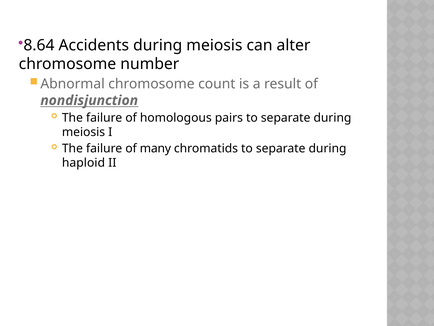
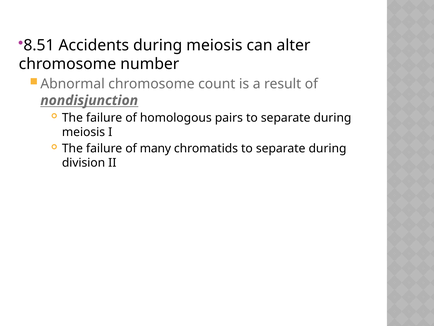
8.64: 8.64 -> 8.51
haploid: haploid -> division
